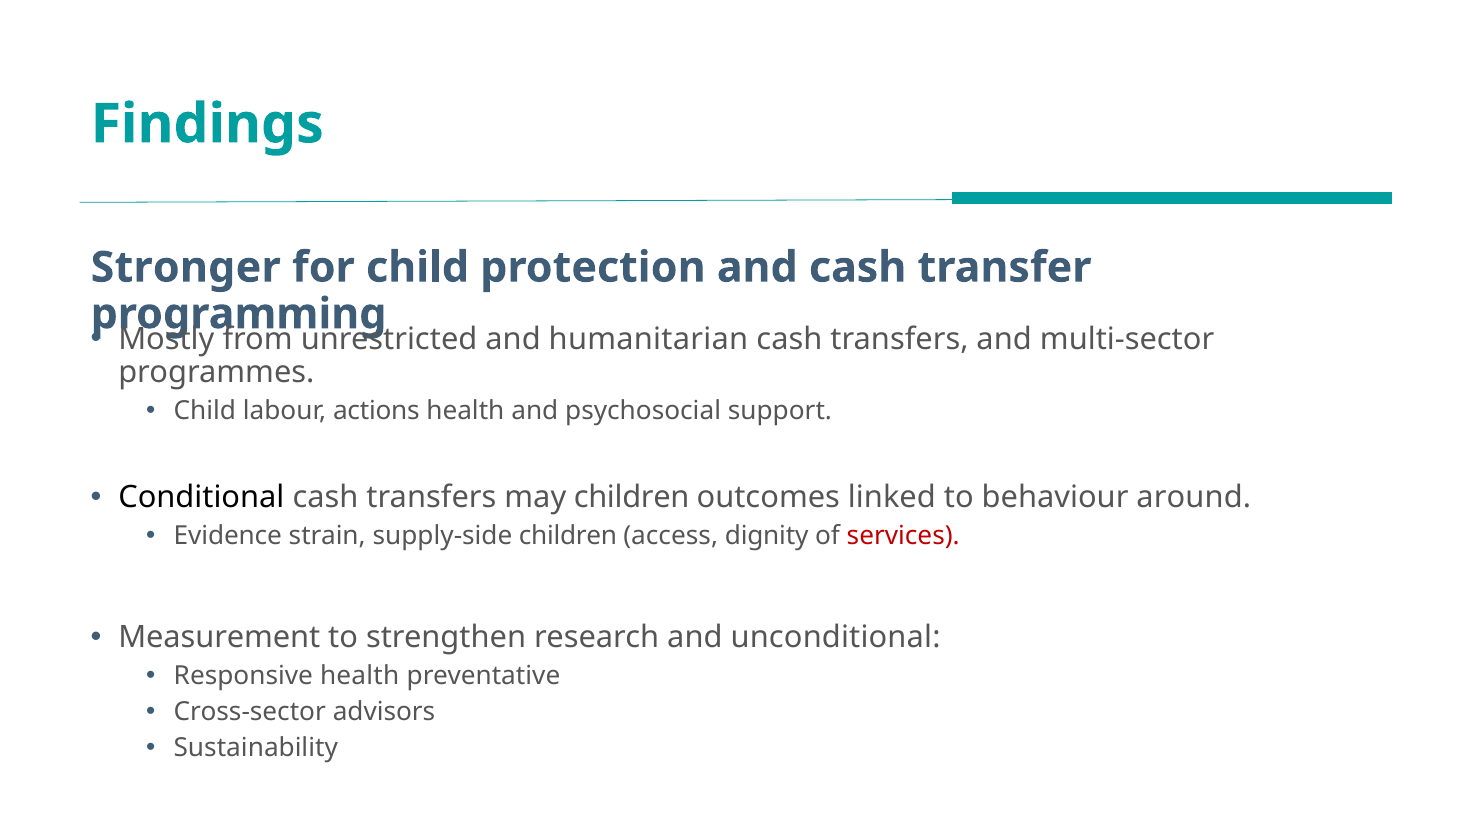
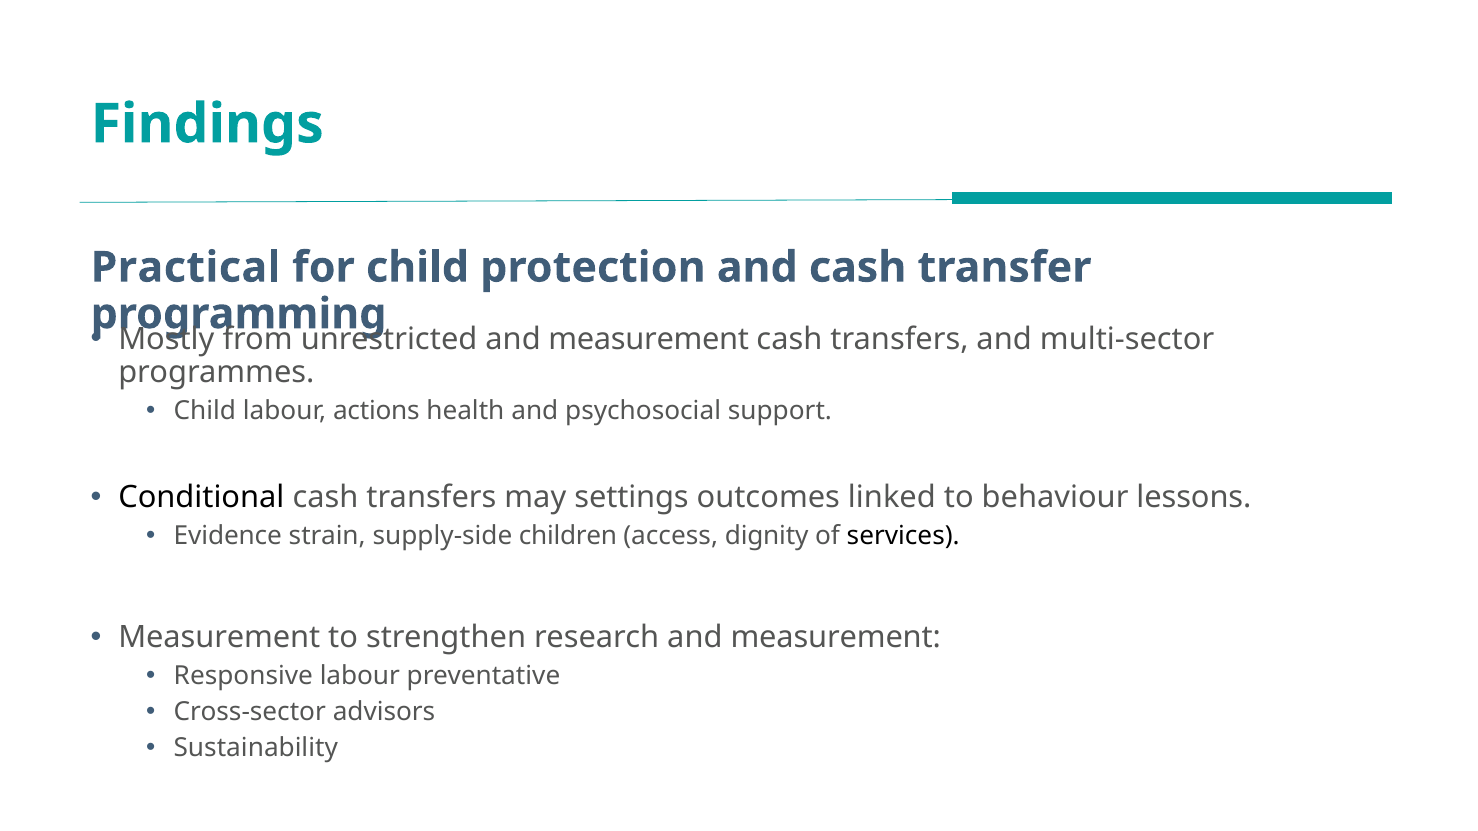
Stronger: Stronger -> Practical
unrestricted and humanitarian: humanitarian -> measurement
may children: children -> settings
around: around -> lessons
services colour: red -> black
research and unconditional: unconditional -> measurement
Responsive health: health -> labour
